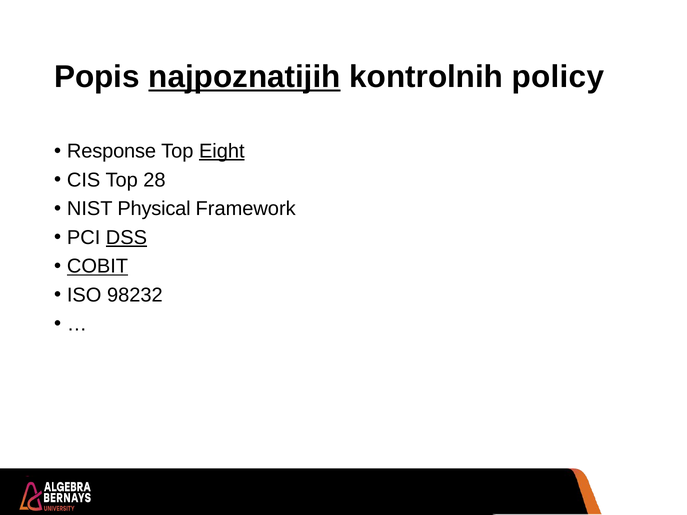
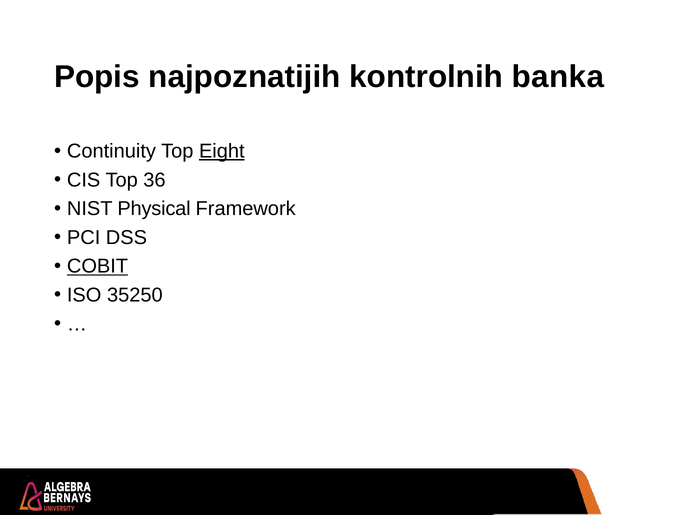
najpoznatijih underline: present -> none
policy: policy -> banka
Response: Response -> Continuity
28: 28 -> 36
DSS underline: present -> none
98232: 98232 -> 35250
